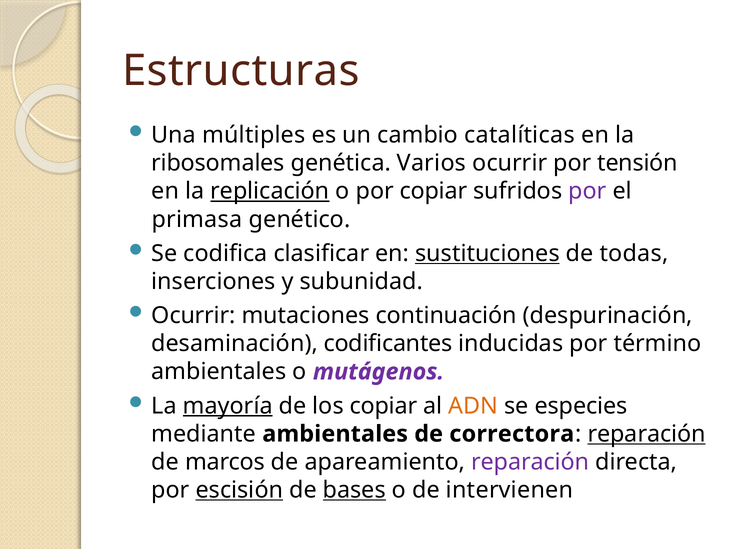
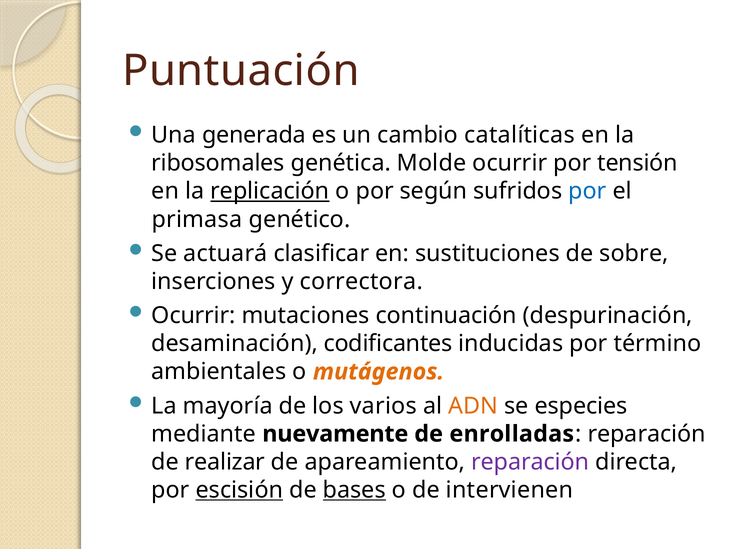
Estructuras: Estructuras -> Puntuación
múltiples: múltiples -> generada
Varios: Varios -> Molde
por copiar: copiar -> según
por at (587, 191) colour: purple -> blue
codifica: codifica -> actuará
sustituciones underline: present -> none
todas: todas -> sobre
subunidad: subunidad -> correctora
mutágenos colour: purple -> orange
mayoría underline: present -> none
los copiar: copiar -> varios
mediante ambientales: ambientales -> nuevamente
correctora: correctora -> enrolladas
reparación at (647, 434) underline: present -> none
marcos: marcos -> realizar
